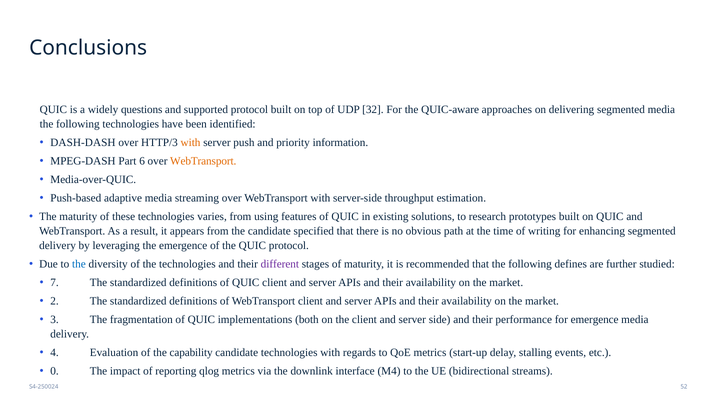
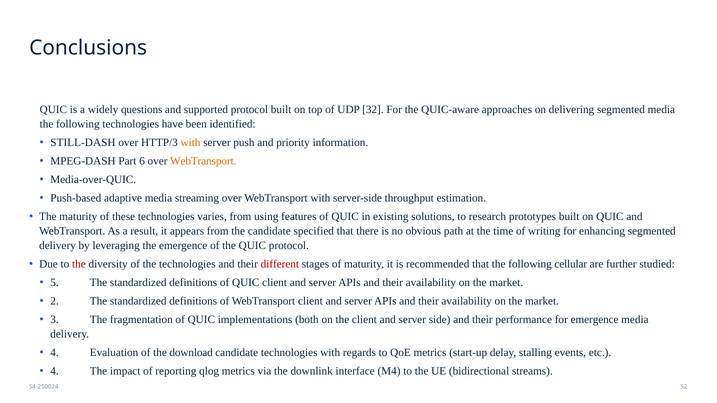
DASH-DASH: DASH-DASH -> STILL-DASH
the at (79, 264) colour: blue -> red
different colour: purple -> red
defines: defines -> cellular
7: 7 -> 5
capability: capability -> download
0 at (55, 371): 0 -> 4
